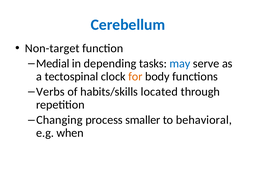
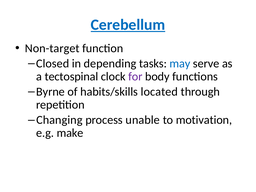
Cerebellum underline: none -> present
Medial: Medial -> Closed
for colour: orange -> purple
Verbs: Verbs -> Byrne
smaller: smaller -> unable
behavioral: behavioral -> motivation
when: when -> make
